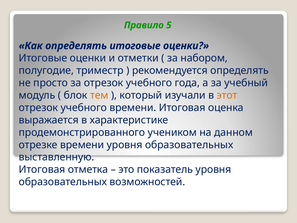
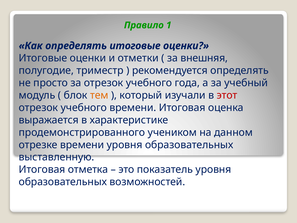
5: 5 -> 1
набором: набором -> внешняя
этот colour: orange -> red
